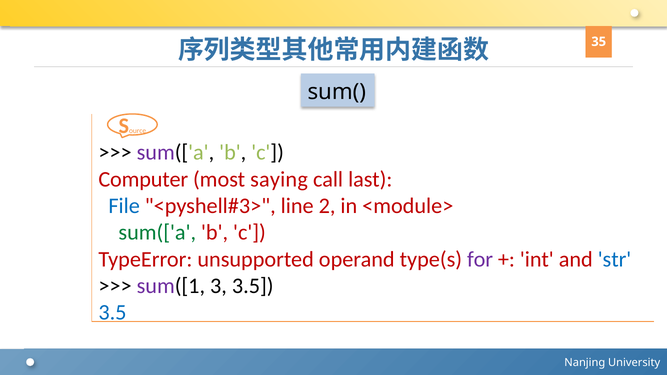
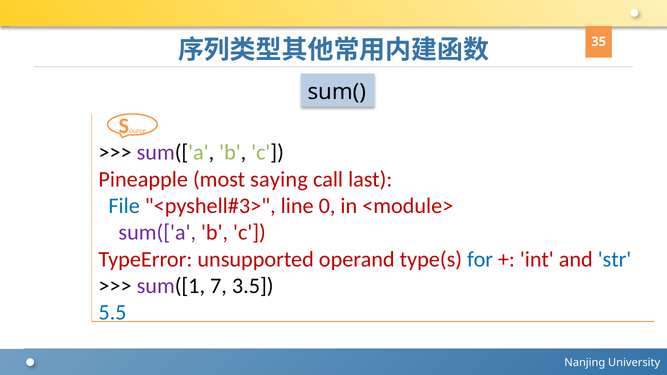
Computer: Computer -> Pineapple
2: 2 -> 0
sum(['a at (157, 233) colour: green -> purple
for colour: purple -> blue
3: 3 -> 7
3.5 at (112, 313): 3.5 -> 5.5
